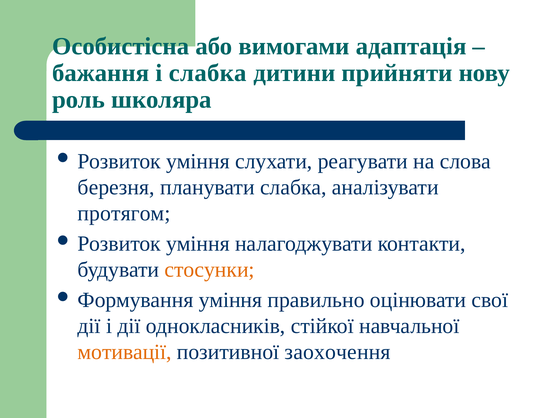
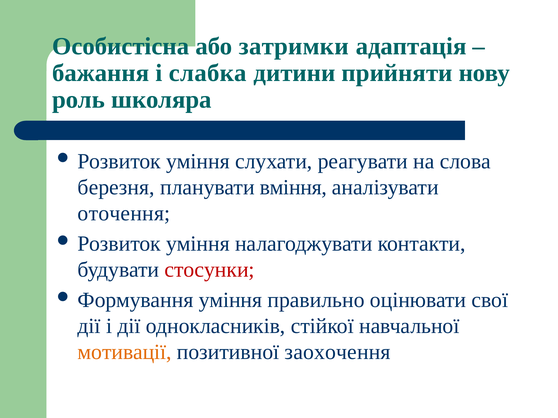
вимогами: вимогами -> затримки
планувати слабка: слабка -> вміння
протягом: протягом -> оточення
стосунки colour: orange -> red
